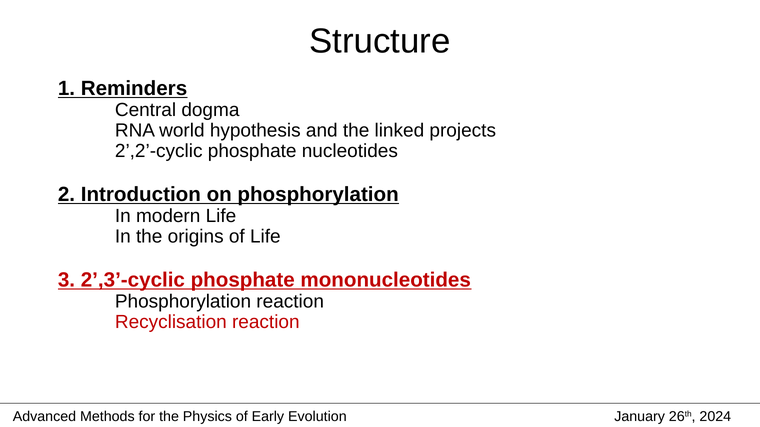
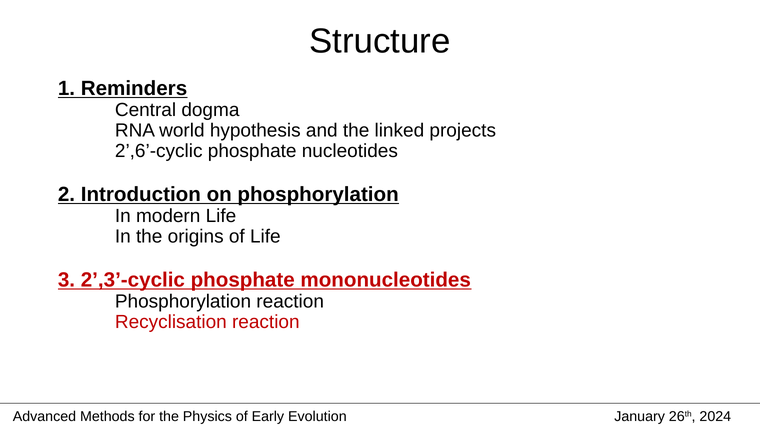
2’,2’-cyclic: 2’,2’-cyclic -> 2’,6’-cyclic
